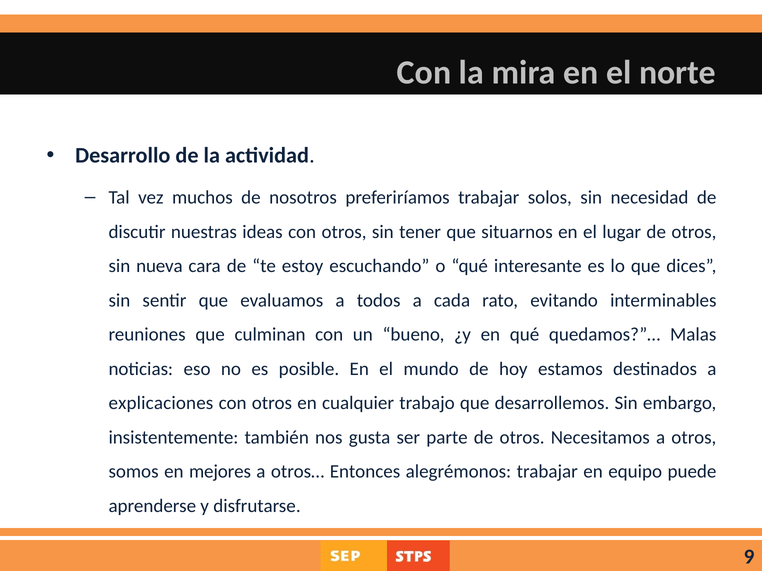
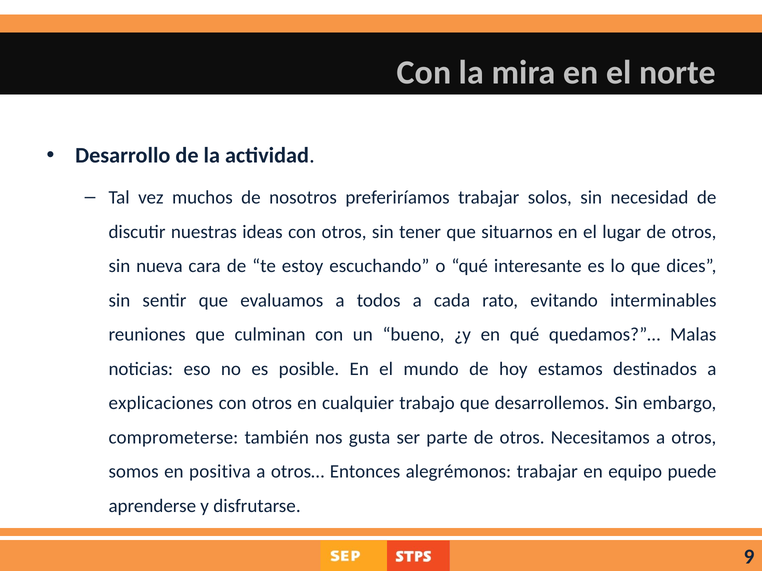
insistentemente: insistentemente -> comprometerse
mejores: mejores -> positiva
